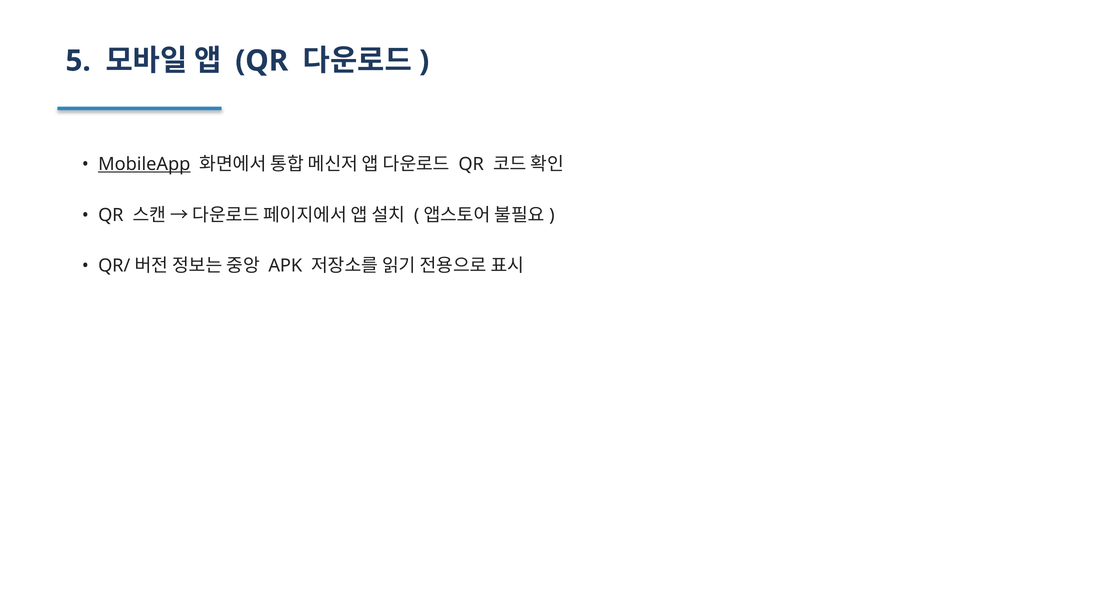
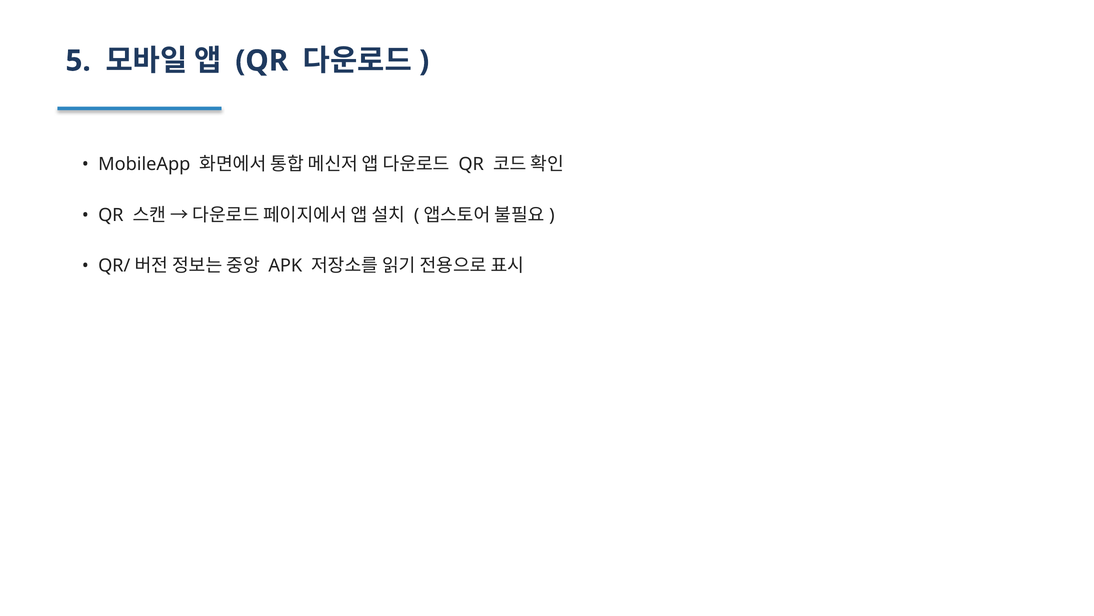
MobileApp underline: present -> none
